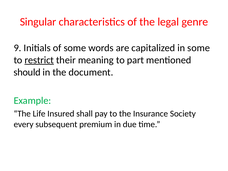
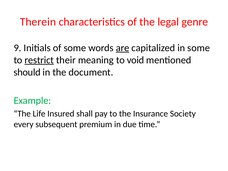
Singular: Singular -> Therein
are underline: none -> present
part: part -> void
